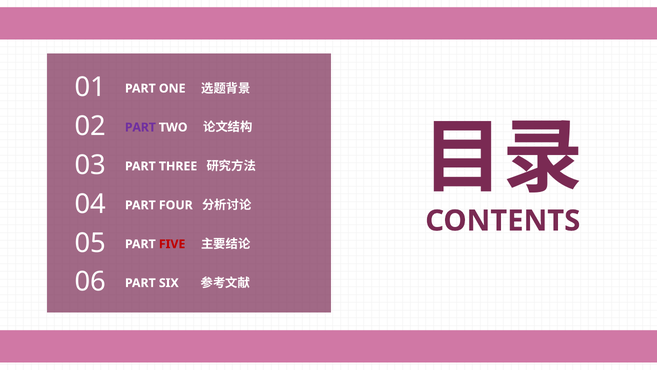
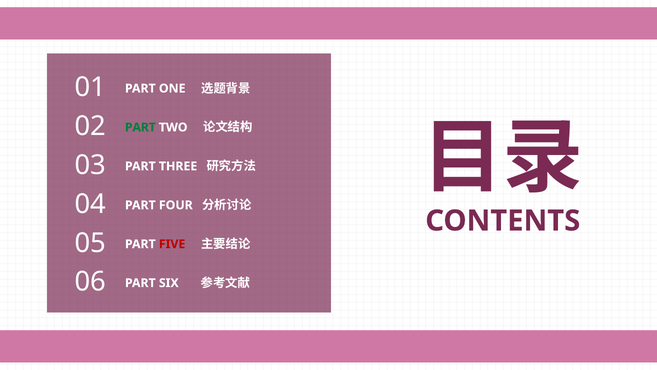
PART at (140, 127) colour: purple -> green
